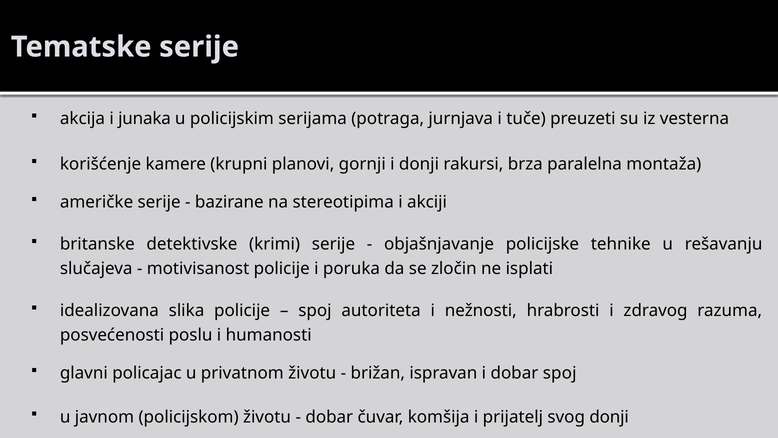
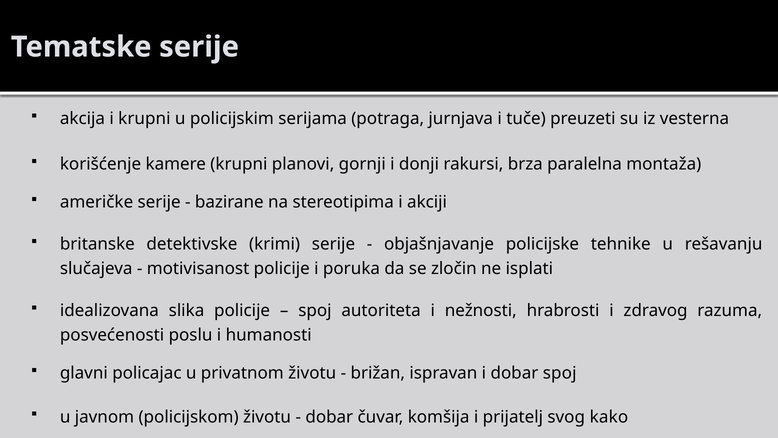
i junaka: junaka -> krupni
svog donji: donji -> kako
